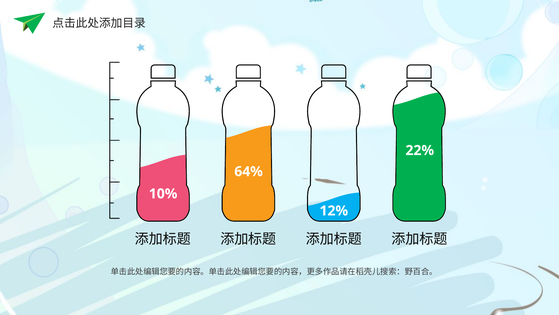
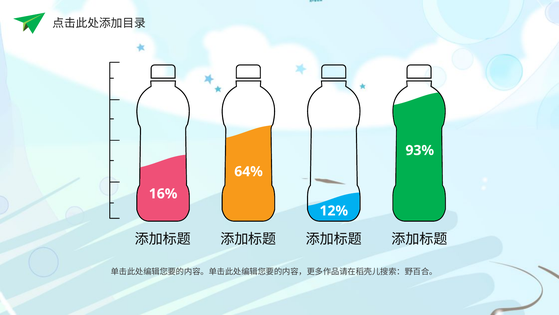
22%: 22% -> 93%
10%: 10% -> 16%
